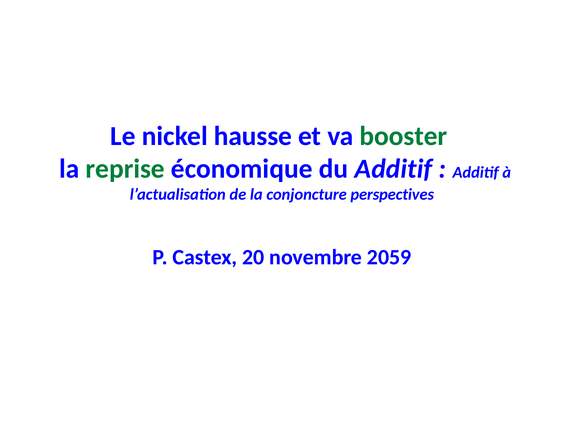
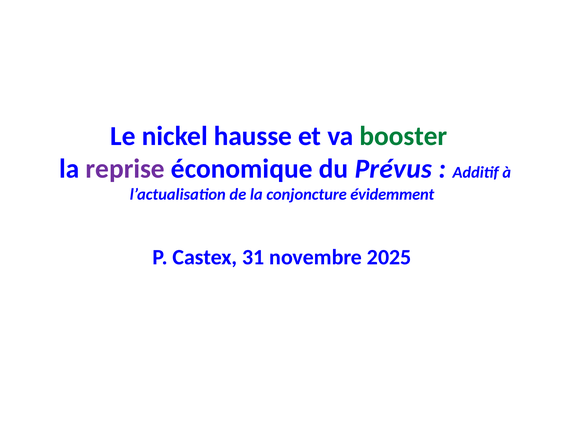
reprise colour: green -> purple
du Additif: Additif -> Prévus
perspectives: perspectives -> évidemment
20: 20 -> 31
2059: 2059 -> 2025
